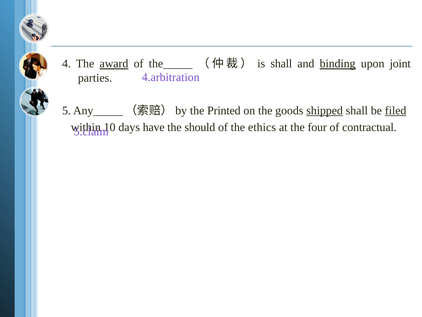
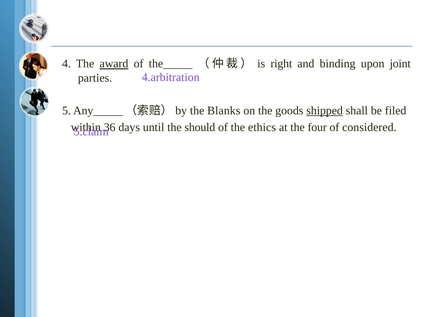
shall at (281, 64): shall -> right
binding underline: present -> none
Printed: Printed -> Blanks
filed underline: present -> none
10: 10 -> 36
have: have -> until
contractual: contractual -> considered
